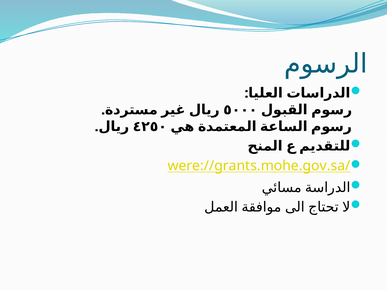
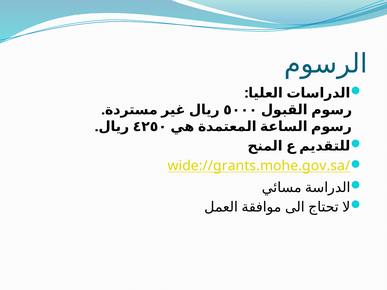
were://grants.mohe.gov.sa/: were://grants.mohe.gov.sa/ -> wide://grants.mohe.gov.sa/
